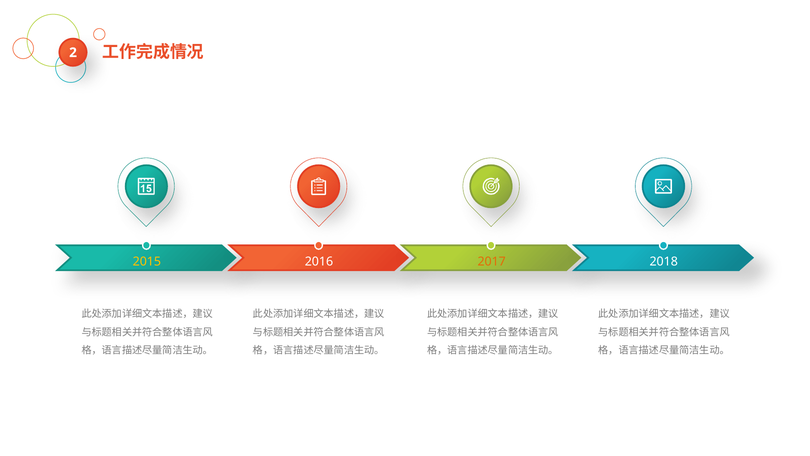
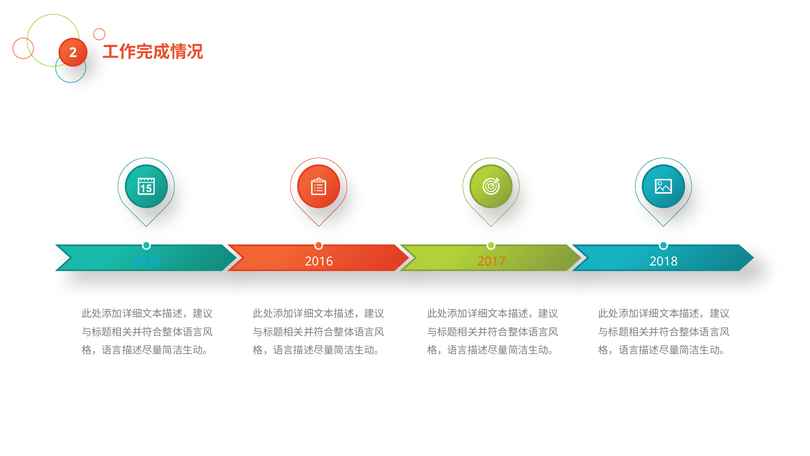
2015 colour: yellow -> light blue
